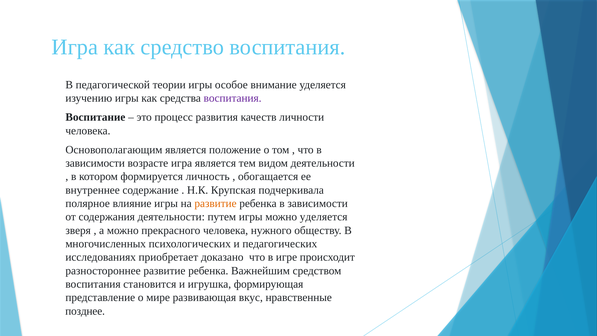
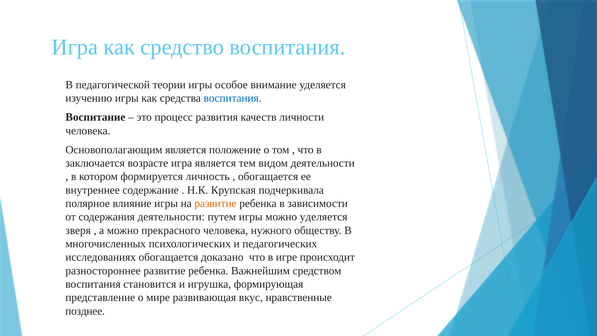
воспитания at (233, 98) colour: purple -> blue
зависимости at (95, 163): зависимости -> заключается
исследованиях приобретает: приобретает -> обогащается
